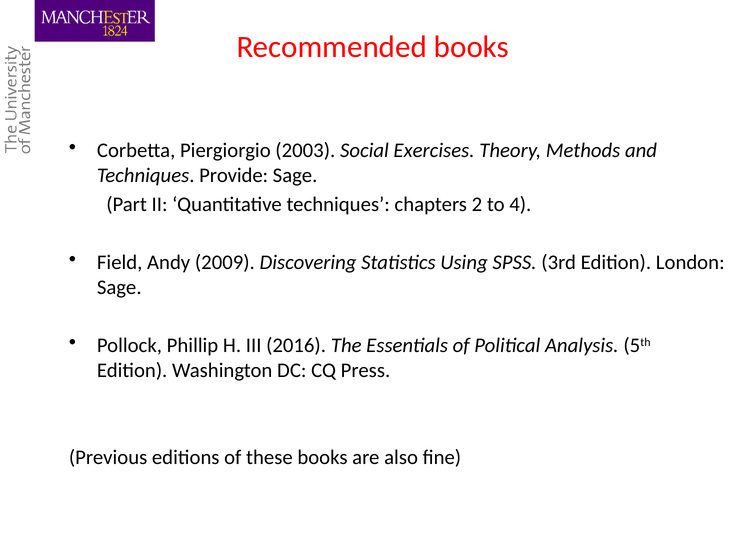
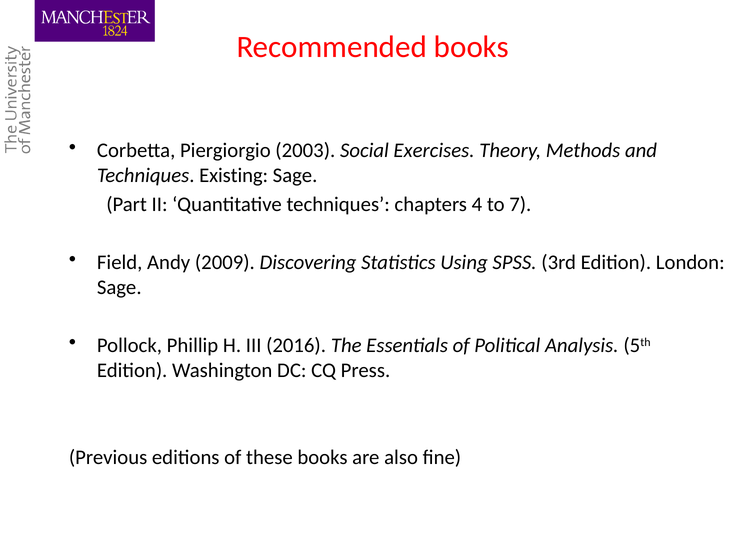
Provide: Provide -> Existing
2: 2 -> 4
4: 4 -> 7
